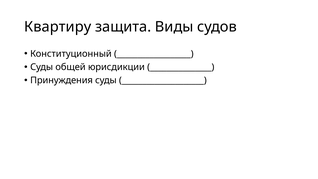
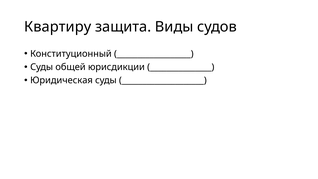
Принуждения: Принуждения -> Юридическая
